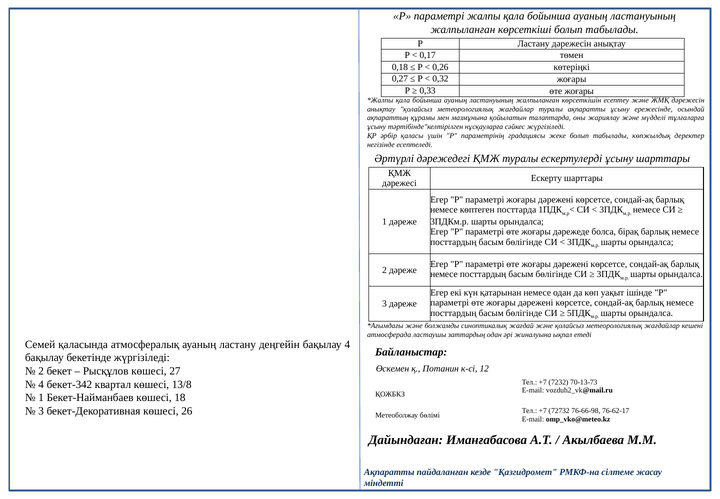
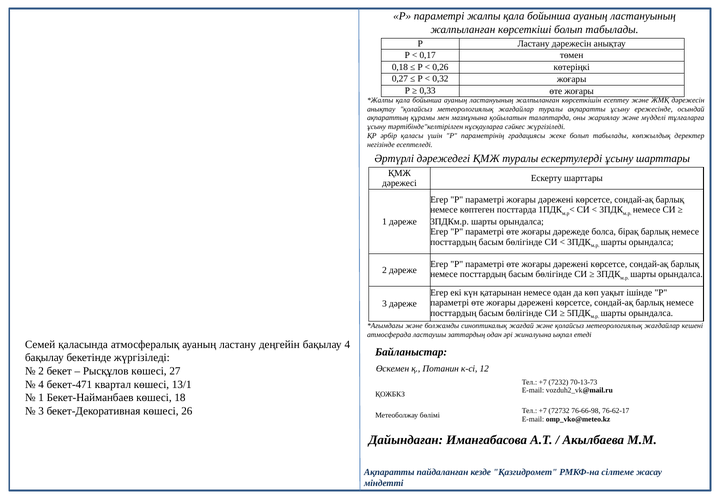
бекет-342: бекет-342 -> бекет-471
13/8: 13/8 -> 13/1
